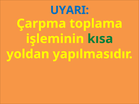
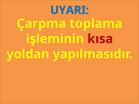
kısa colour: green -> red
